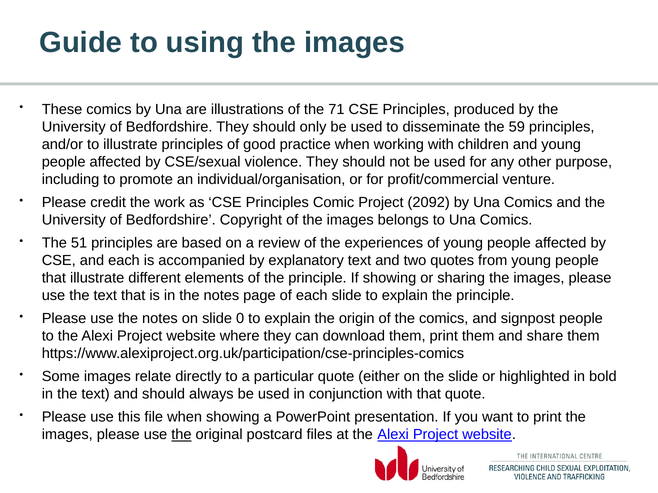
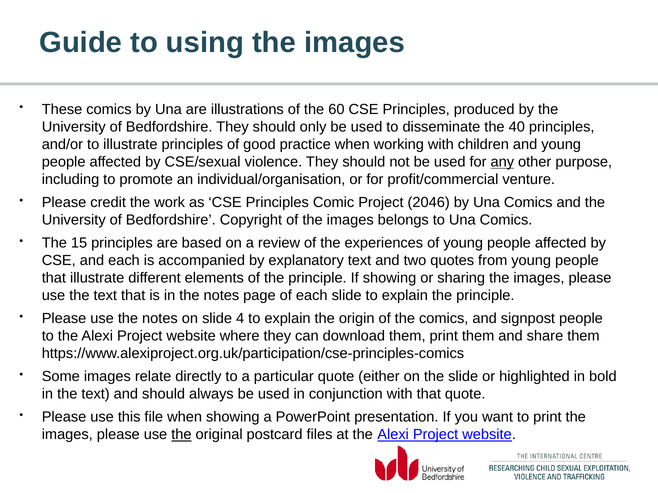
71: 71 -> 60
59: 59 -> 40
any underline: none -> present
2092: 2092 -> 2046
51: 51 -> 15
0: 0 -> 4
